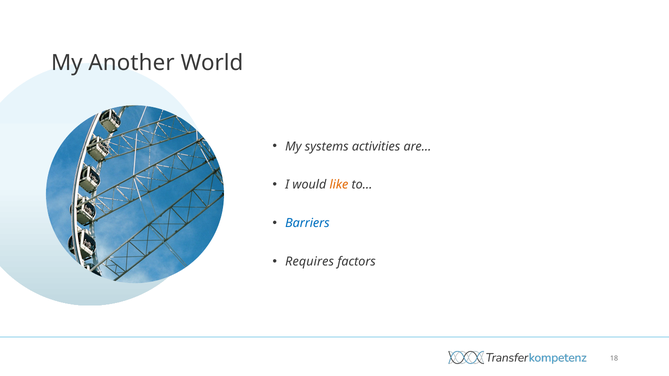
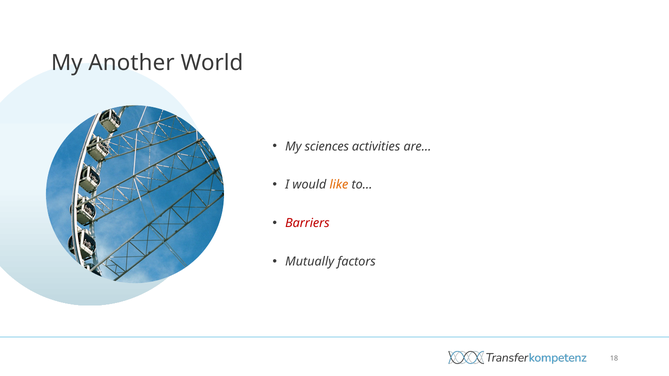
systems: systems -> sciences
Barriers colour: blue -> red
Requires: Requires -> Mutually
